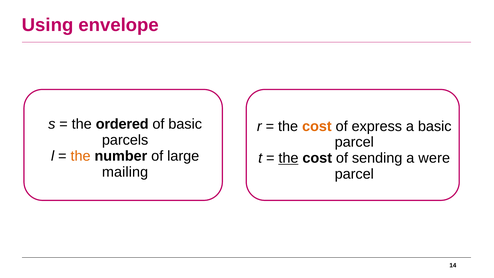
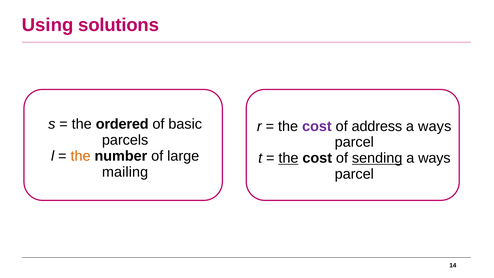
envelope: envelope -> solutions
cost at (317, 126) colour: orange -> purple
express: express -> address
basic at (435, 126): basic -> ways
sending underline: none -> present
were at (434, 158): were -> ways
